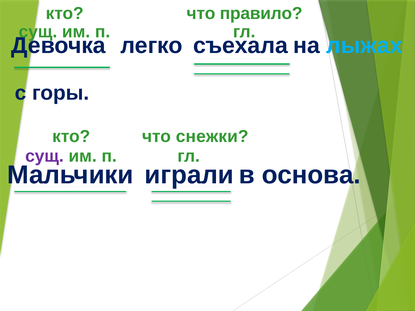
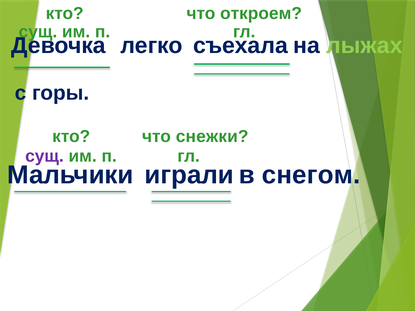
правило: правило -> откроем
лыжах colour: light blue -> light green
основа: основа -> снегом
